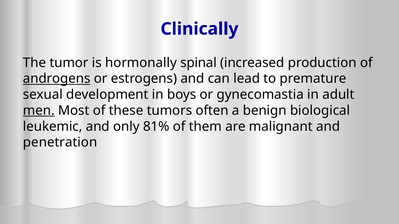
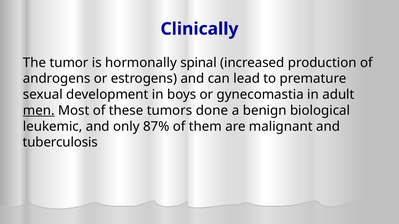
androgens underline: present -> none
often: often -> done
81%: 81% -> 87%
penetration: penetration -> tuberculosis
